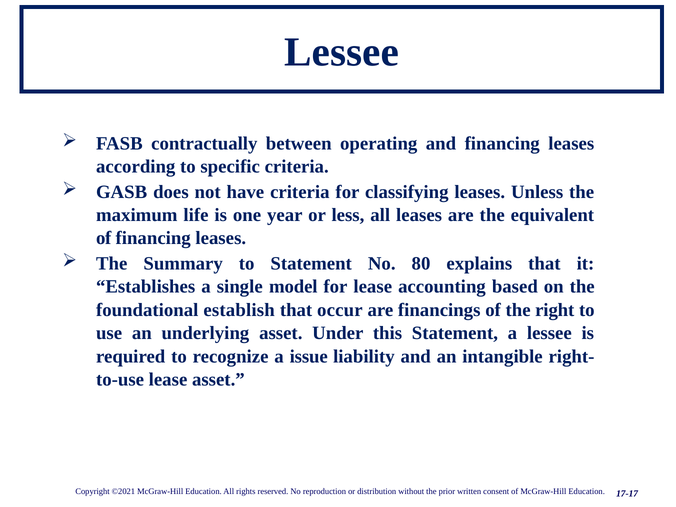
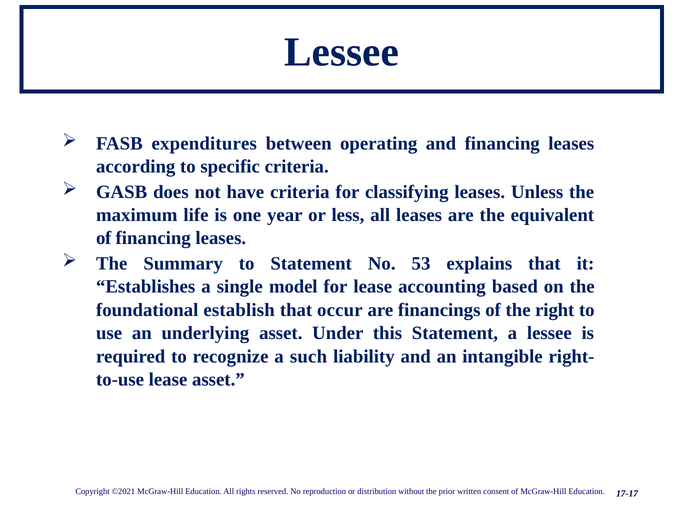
contractually: contractually -> expenditures
80: 80 -> 53
issue: issue -> such
